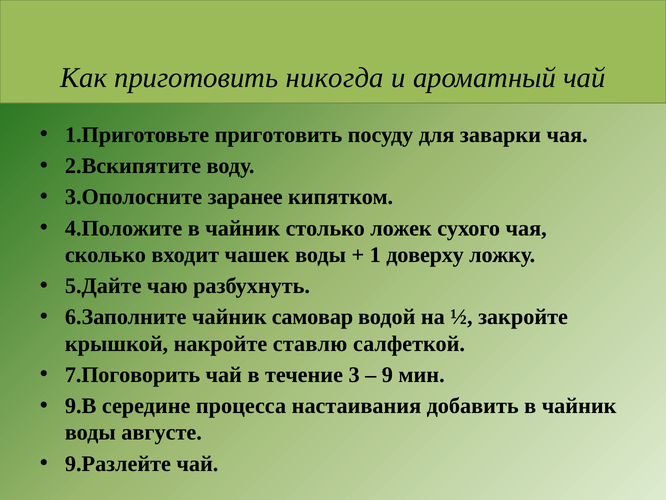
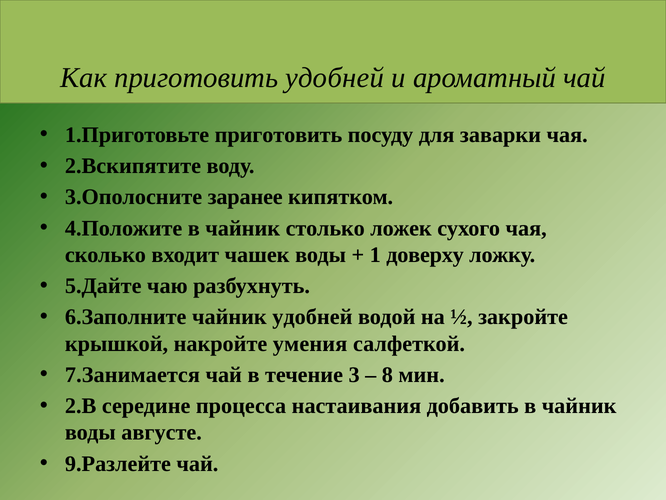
приготовить никогда: никогда -> удобней
чайник самовар: самовар -> удобней
ставлю: ставлю -> умения
7.Поговорить: 7.Поговорить -> 7.Занимается
9: 9 -> 8
9.В: 9.В -> 2.В
